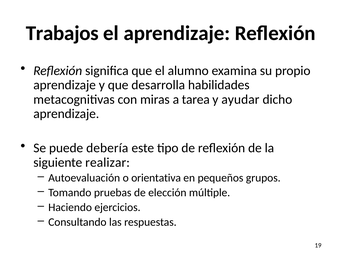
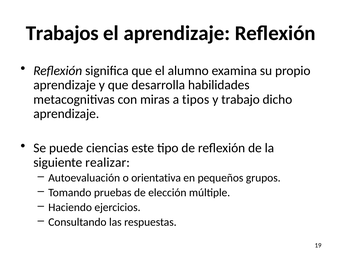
tarea: tarea -> tipos
ayudar: ayudar -> trabajo
debería: debería -> ciencias
